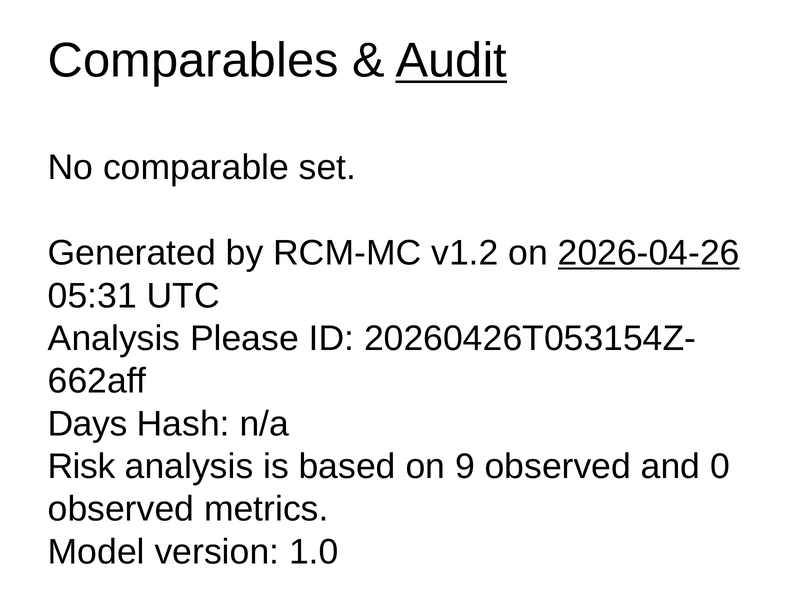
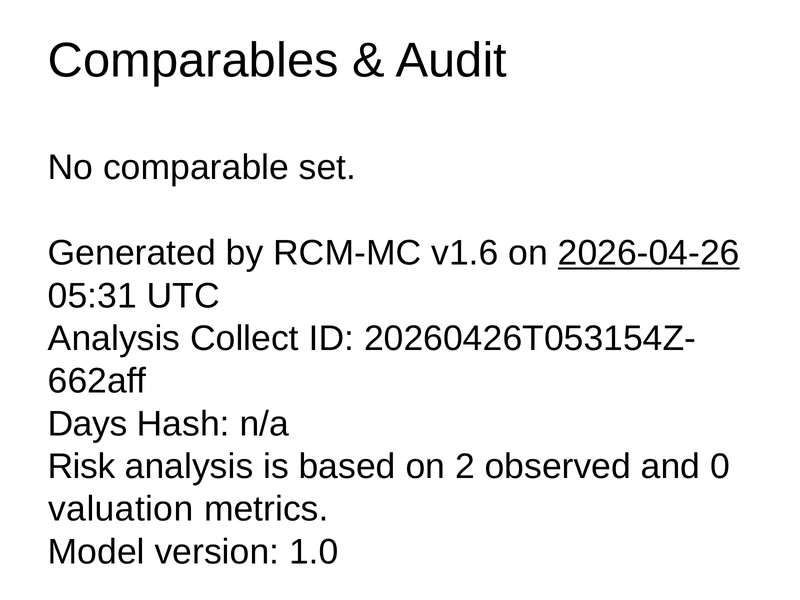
Audit underline: present -> none
v1.2: v1.2 -> v1.6
Please: Please -> Collect
9: 9 -> 2
observed at (121, 509): observed -> valuation
